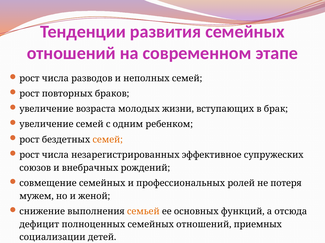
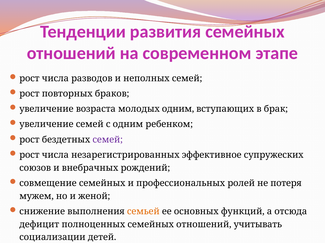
молодых жизни: жизни -> одним
семей at (108, 140) colour: orange -> purple
приемных: приемных -> учитывать
